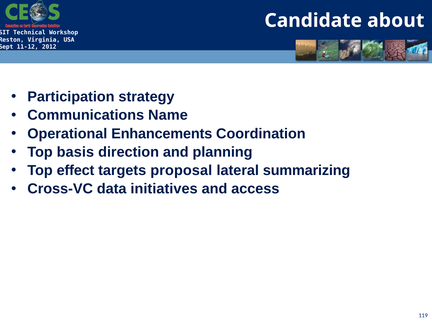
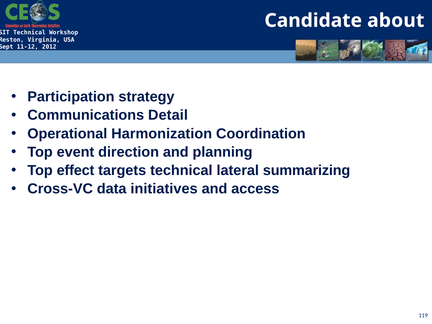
Name: Name -> Detail
Enhancements: Enhancements -> Harmonization
basis: basis -> event
targets proposal: proposal -> technical
